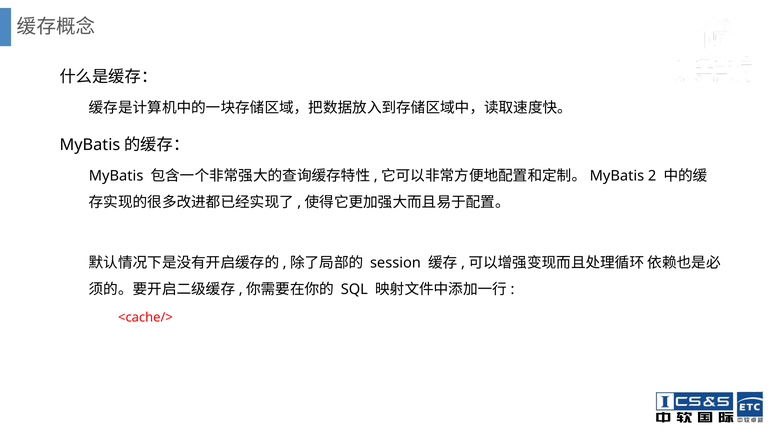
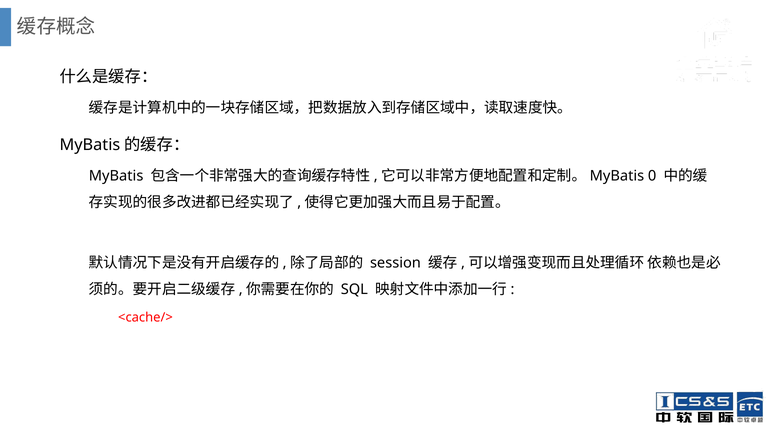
2: 2 -> 0
